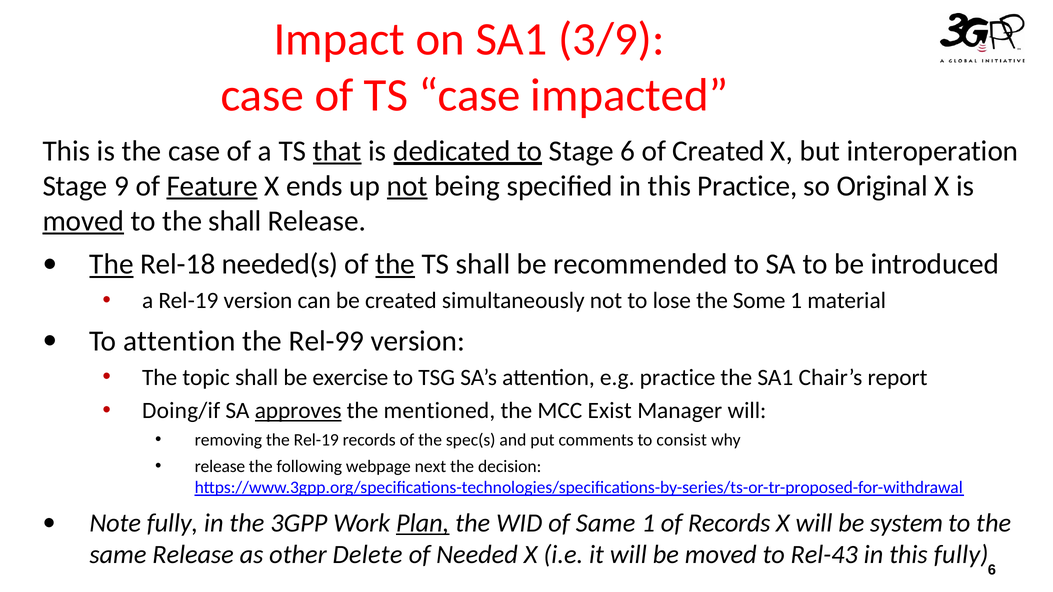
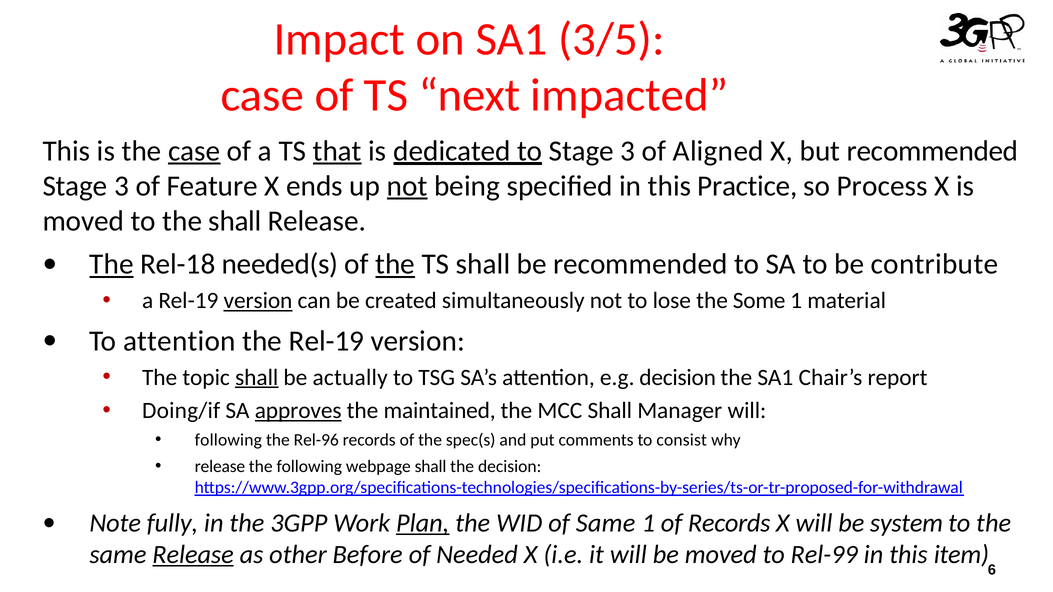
3/9: 3/9 -> 3/5
TS case: case -> next
case at (194, 151) underline: none -> present
to Stage 6: 6 -> 3
of Created: Created -> Aligned
but interoperation: interoperation -> recommended
9 at (122, 186): 9 -> 3
Feature underline: present -> none
Original: Original -> Process
moved at (83, 221) underline: present -> none
introduced: introduced -> contribute
version at (258, 301) underline: none -> present
the Rel-99: Rel-99 -> Rel-19
shall at (257, 378) underline: none -> present
exercise: exercise -> actually
e.g practice: practice -> decision
mentioned: mentioned -> maintained
MCC Exist: Exist -> Shall
removing at (228, 440): removing -> following
the Rel-19: Rel-19 -> Rel-96
webpage next: next -> shall
Release at (193, 555) underline: none -> present
Delete: Delete -> Before
Rel-43: Rel-43 -> Rel-99
this fully: fully -> item
